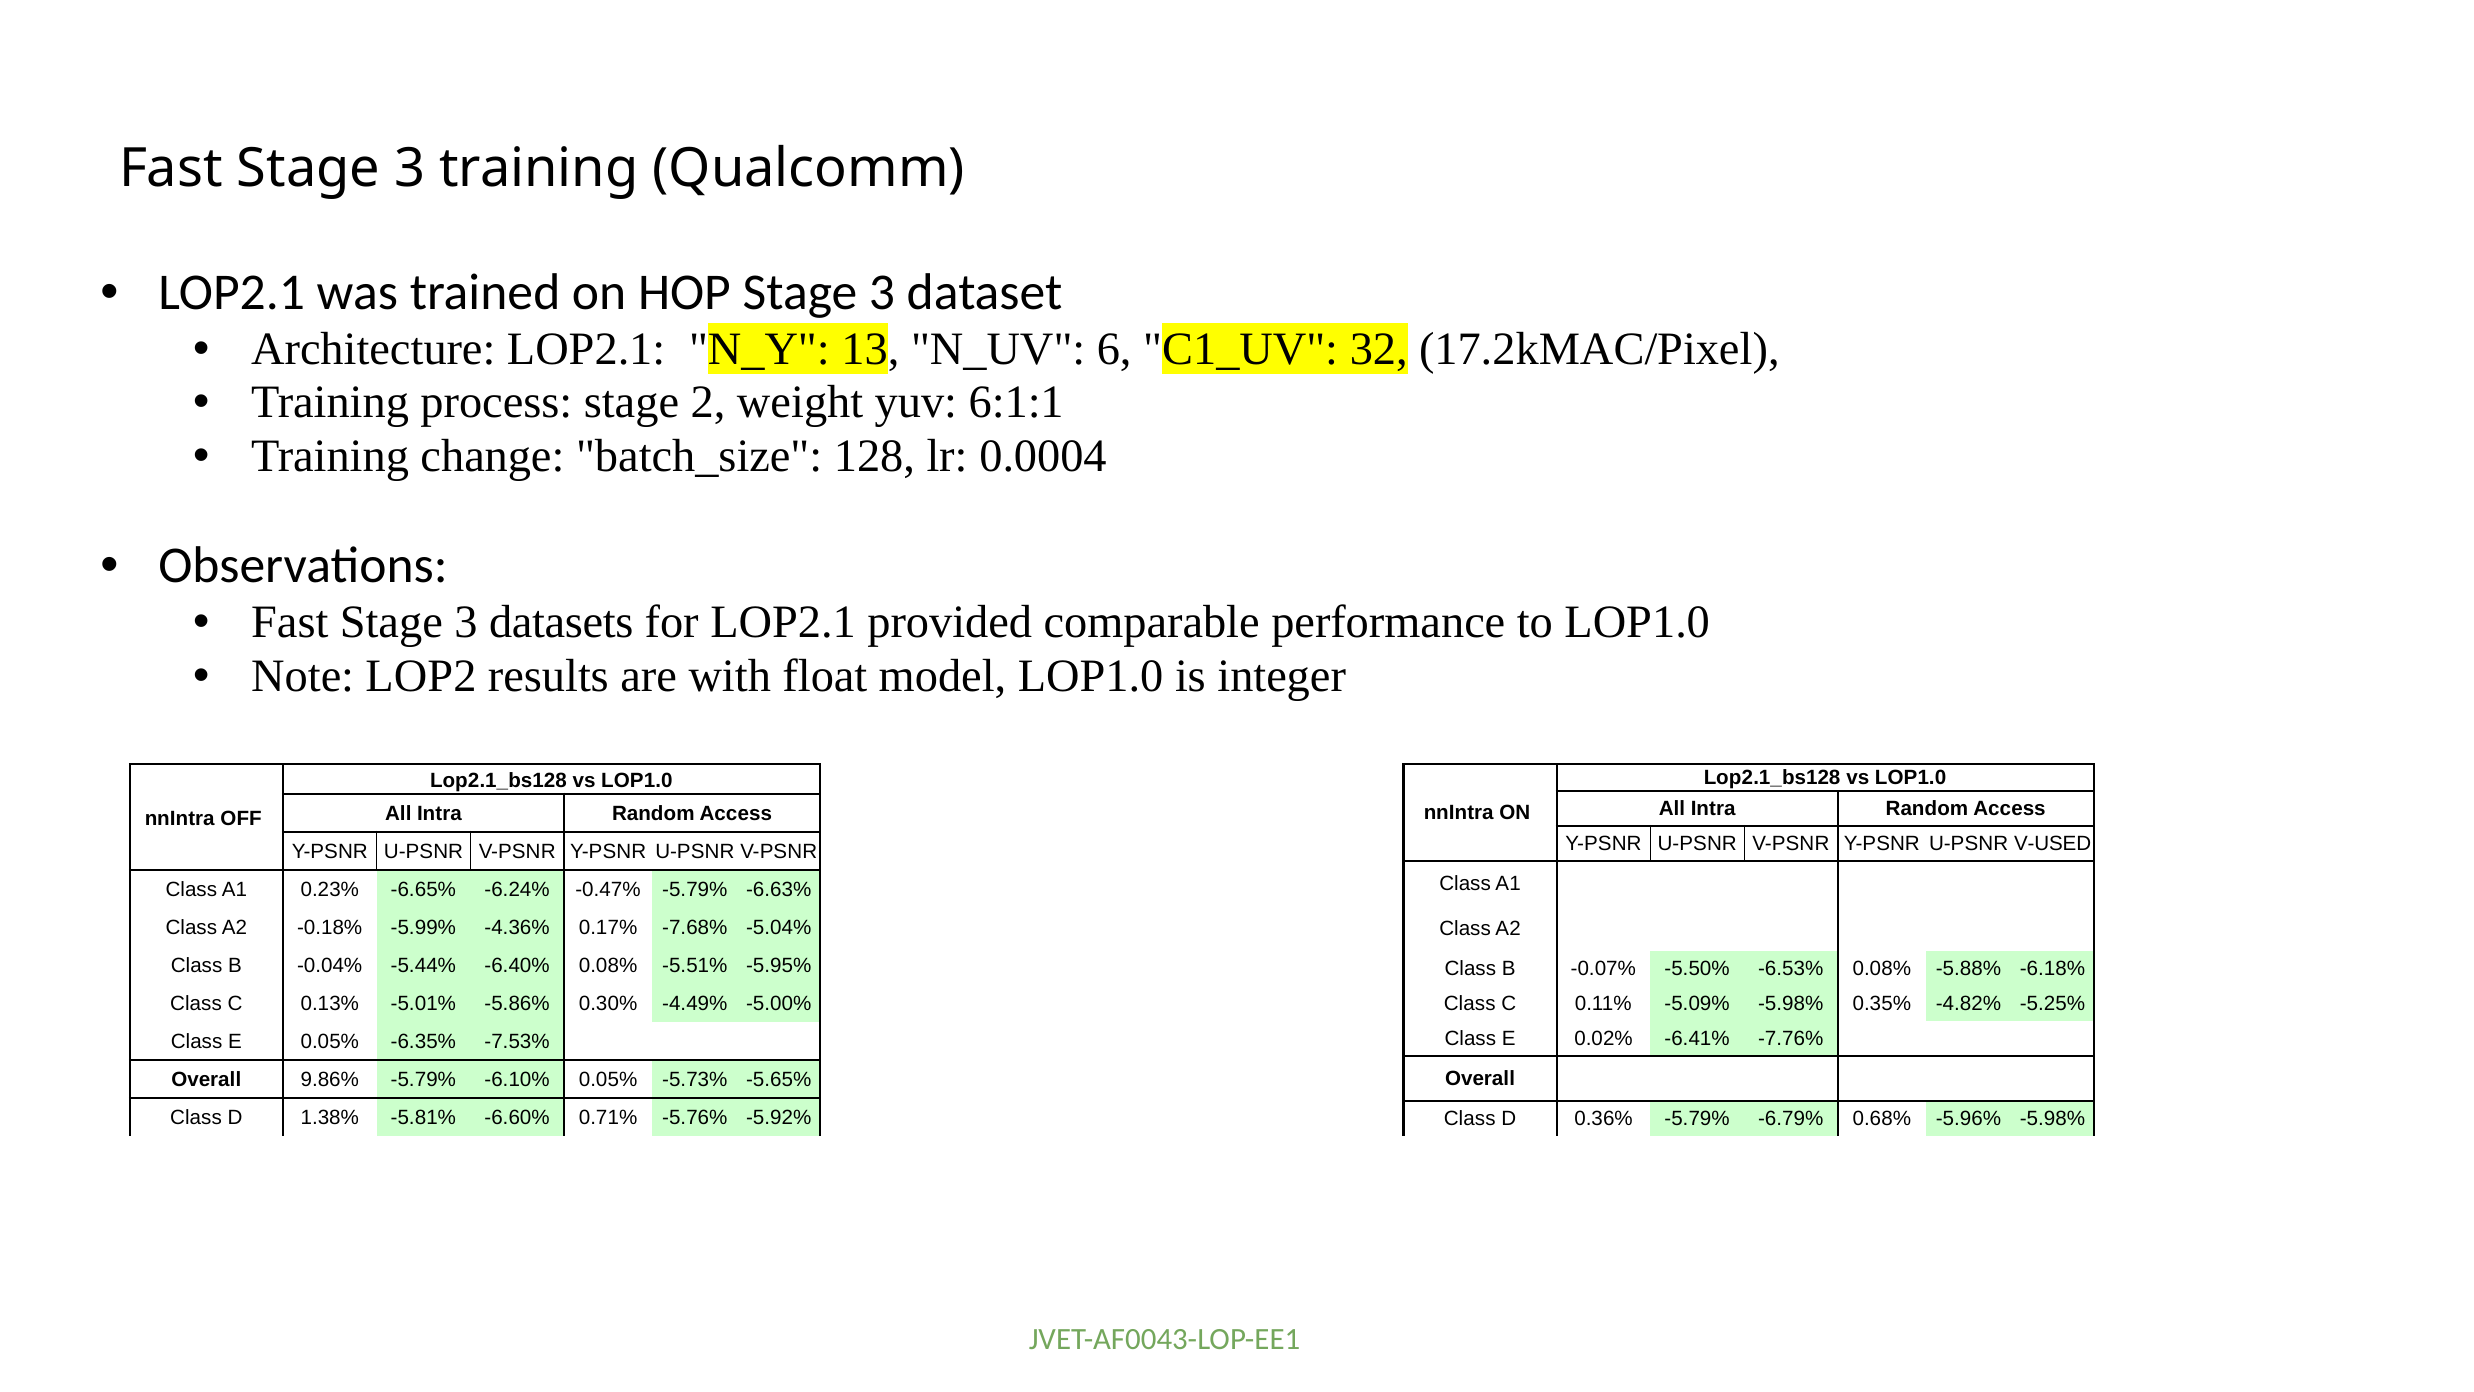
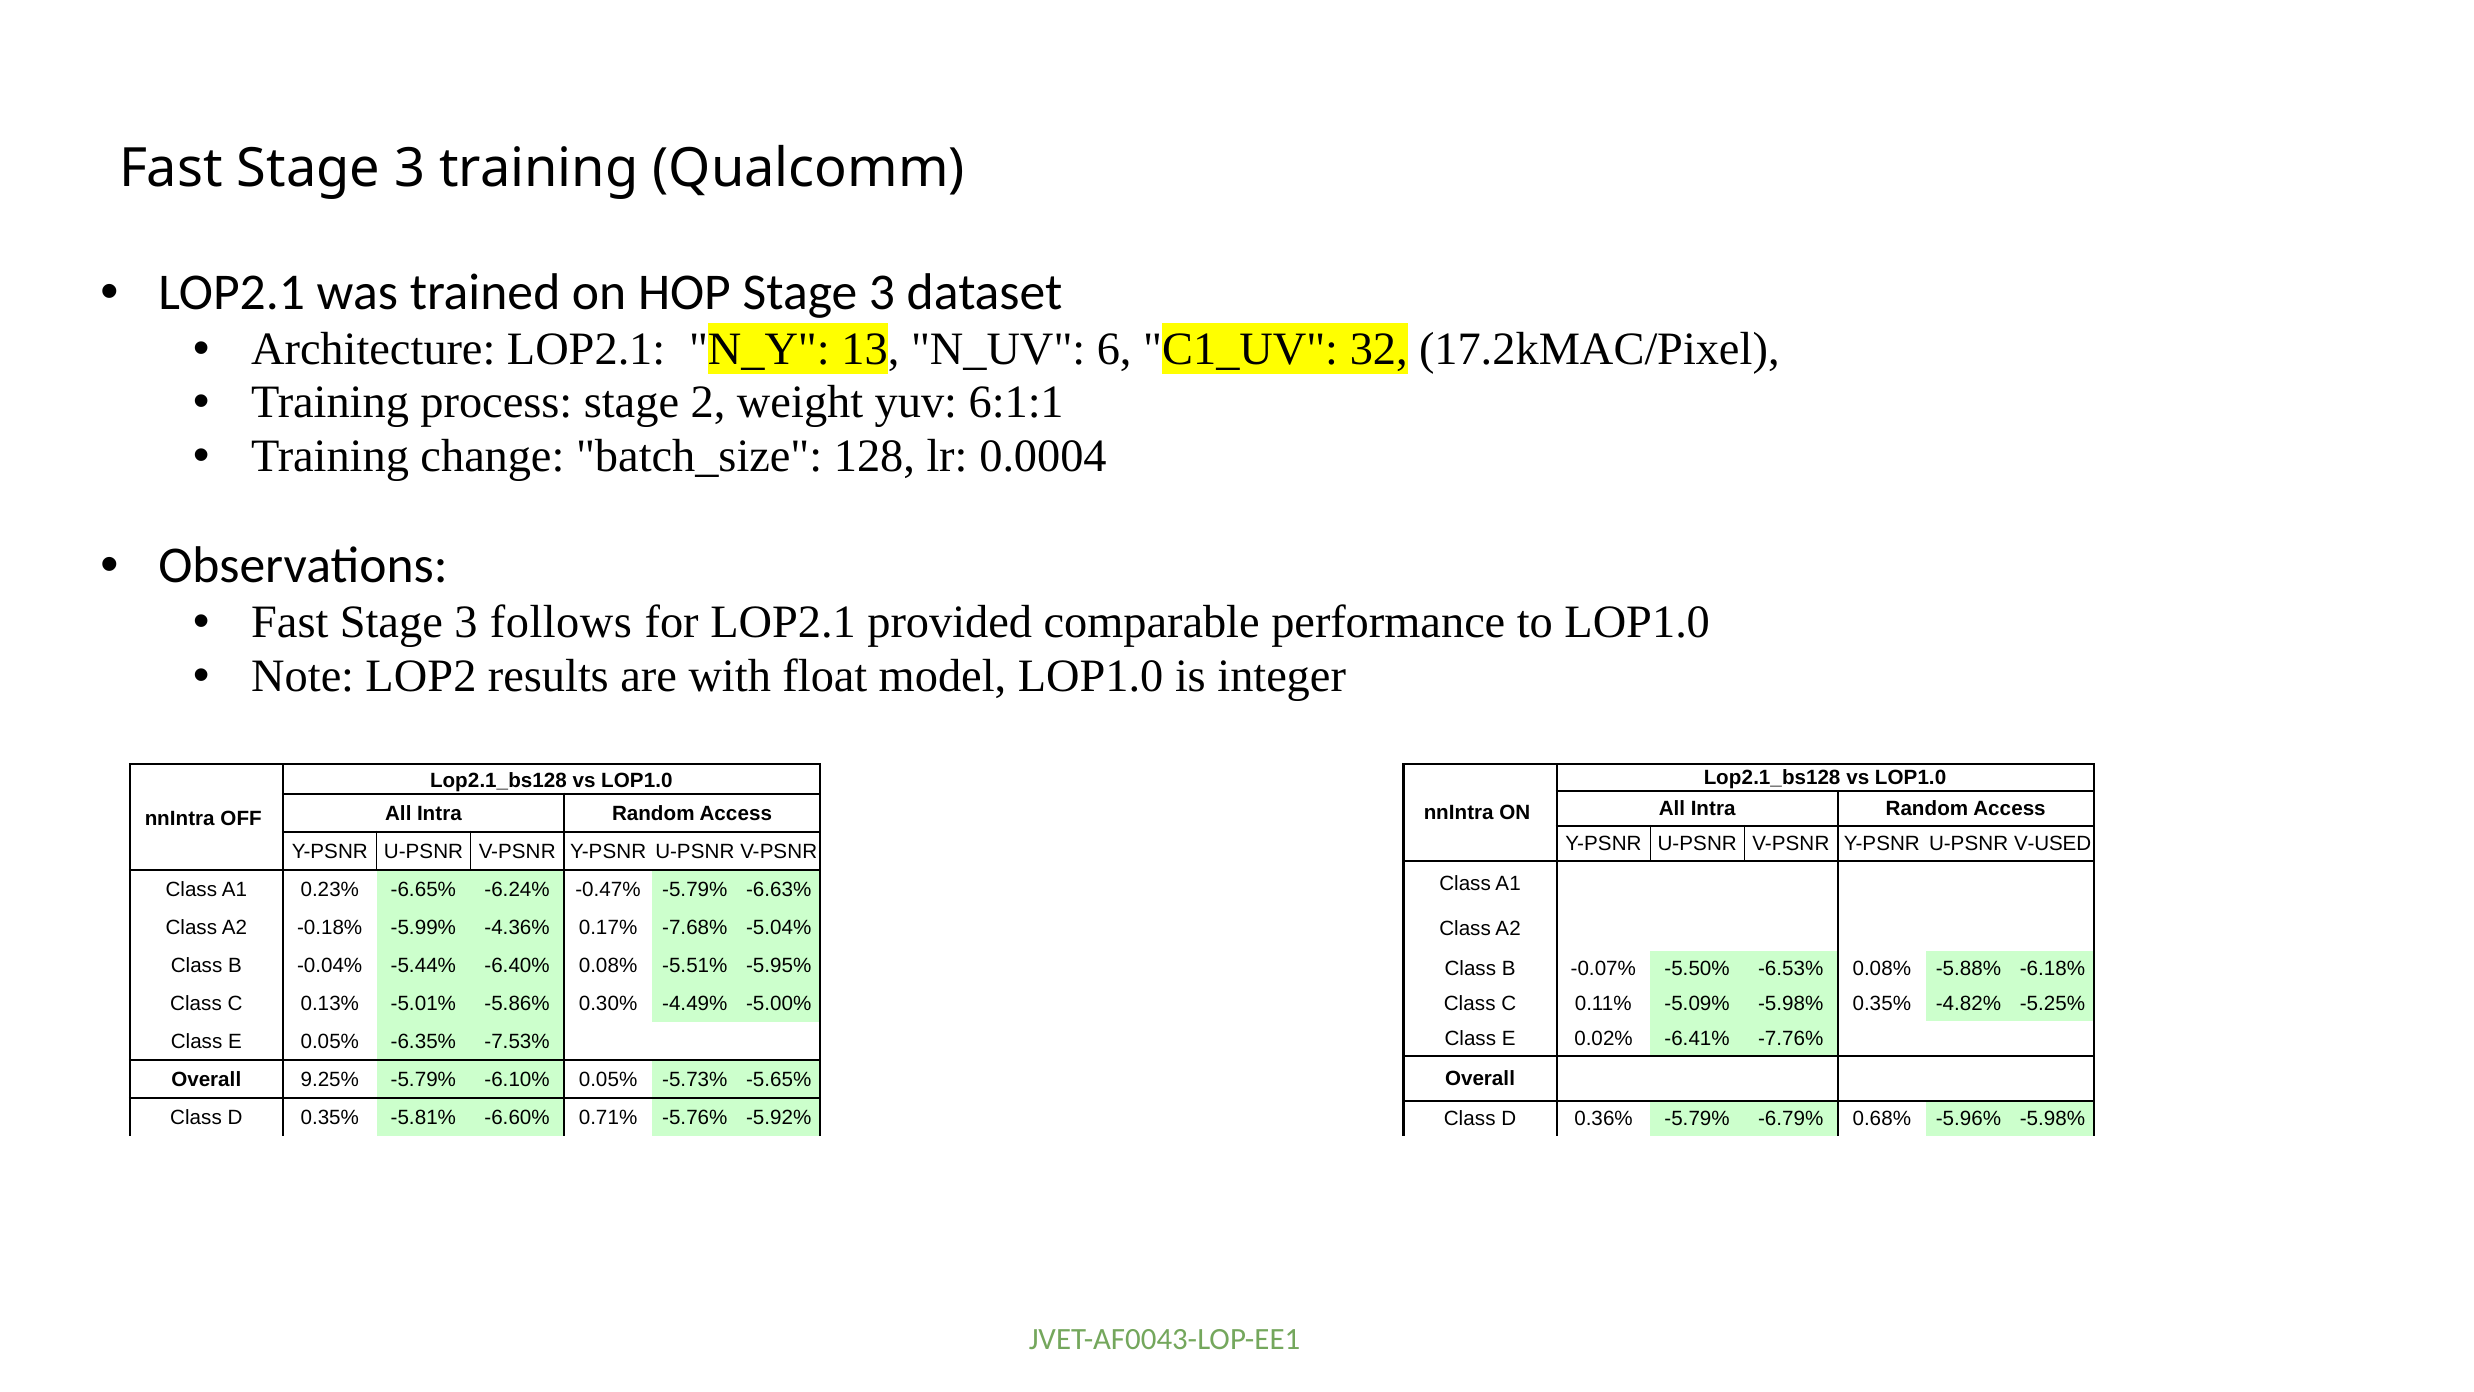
datasets: datasets -> follows
9.86%: 9.86% -> 9.25%
D 1.38%: 1.38% -> 0.35%
